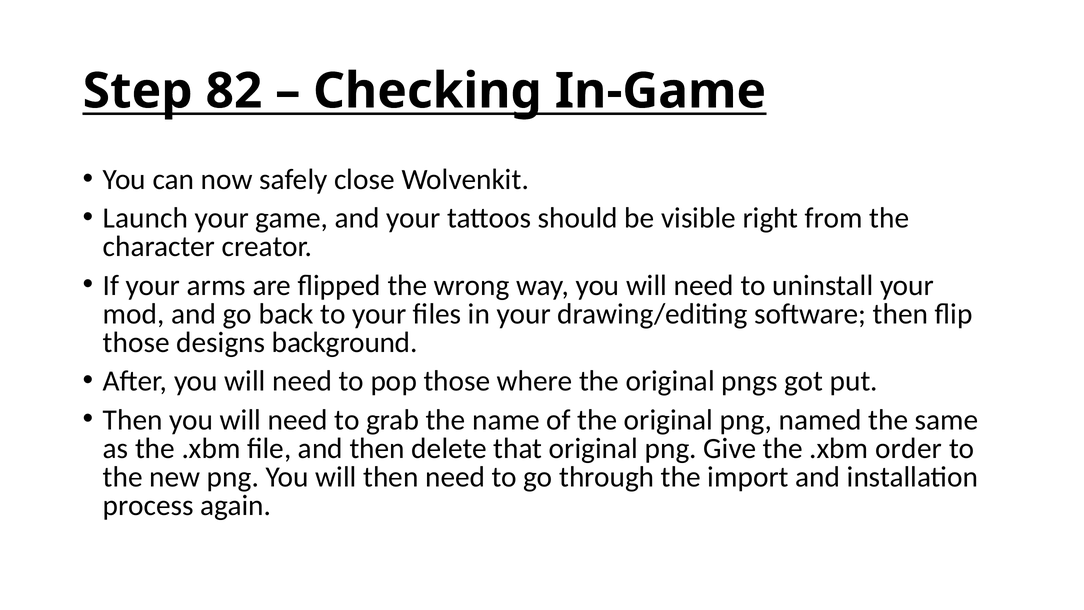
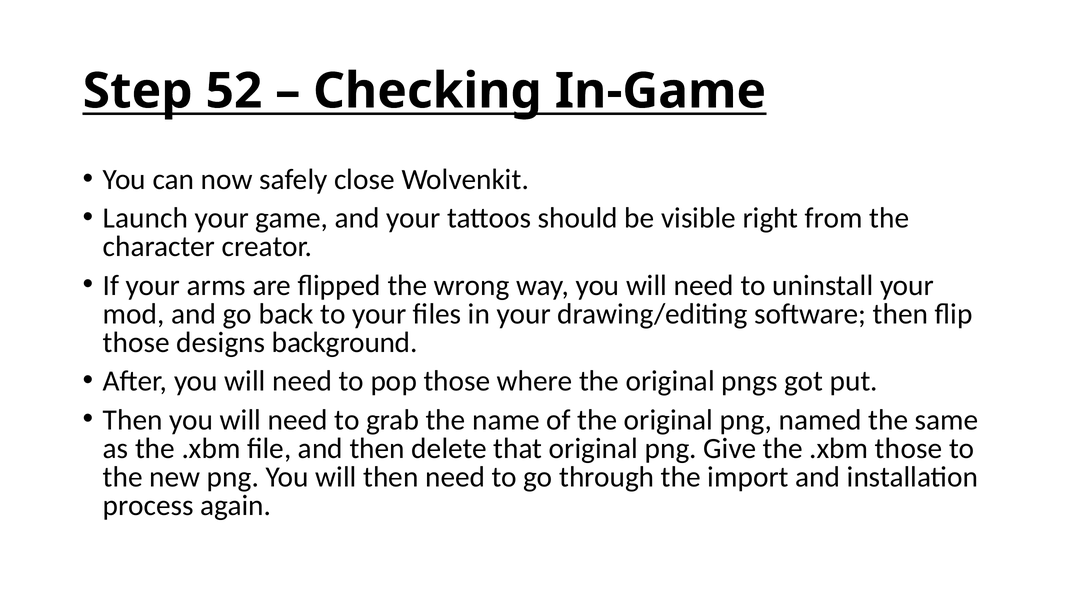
82: 82 -> 52
.xbm order: order -> those
